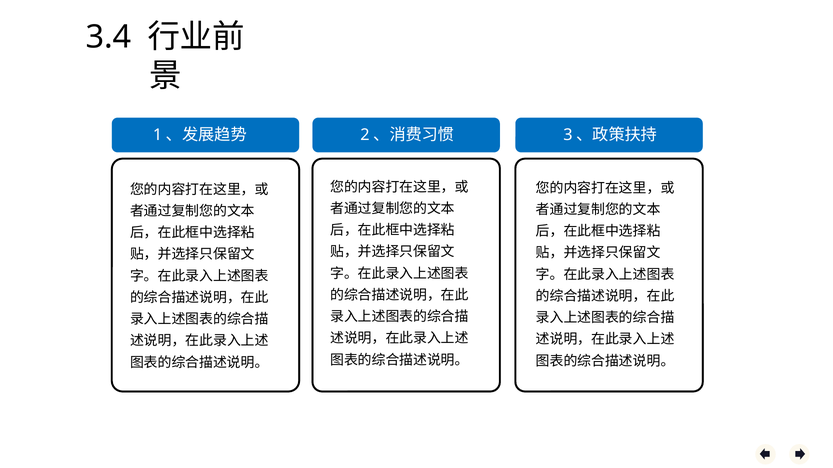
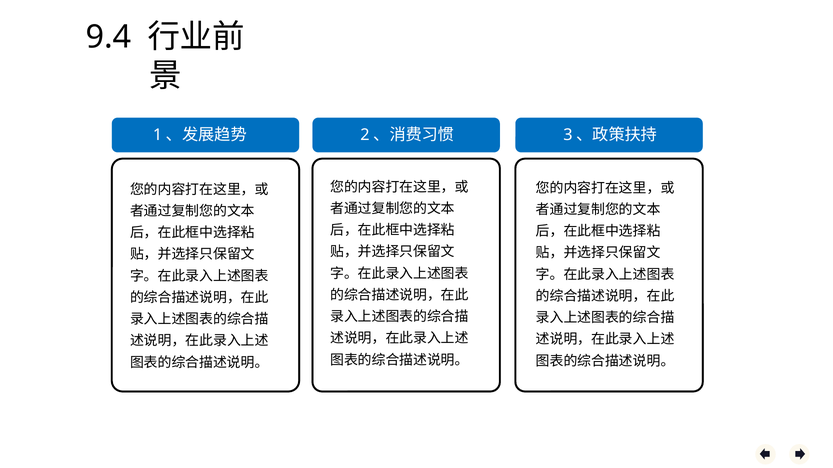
3.4: 3.4 -> 9.4
